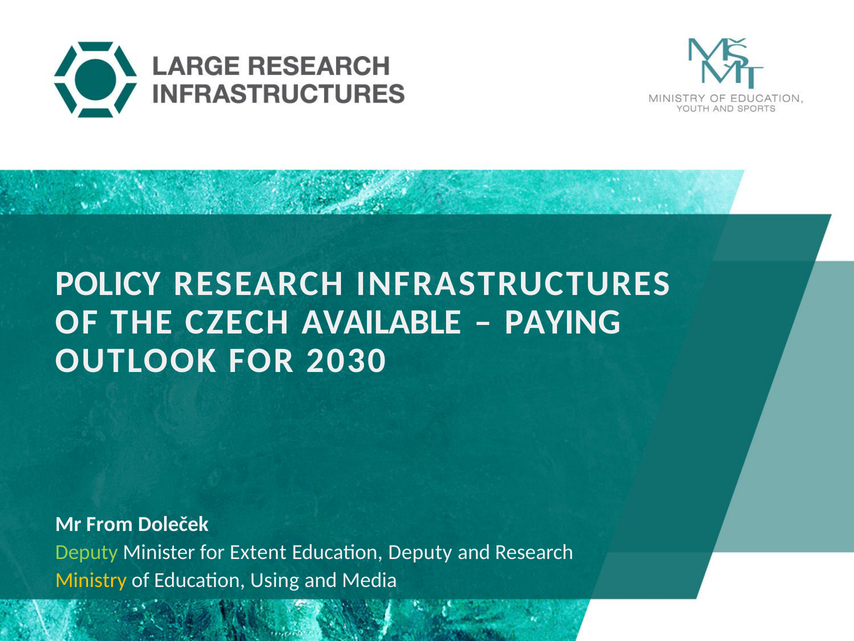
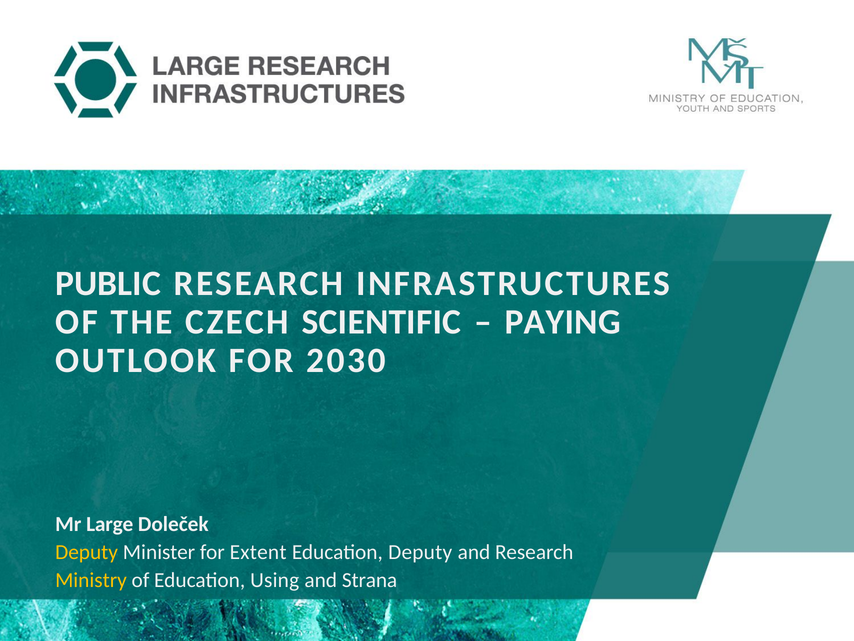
POLICY: POLICY -> PUBLIC
AVAILABLE: AVAILABLE -> SCIENTIFIC
From: From -> Large
Deputy at (87, 552) colour: light green -> yellow
Media: Media -> Strana
